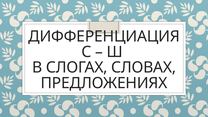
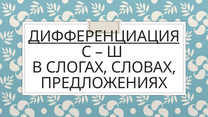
ДИФФЕРЕНЦИАЦИЯ underline: none -> present
